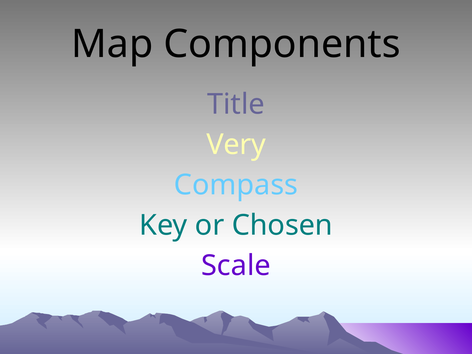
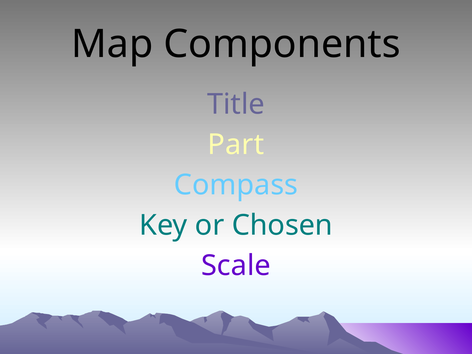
Very: Very -> Part
